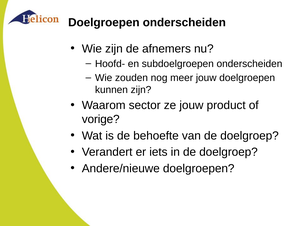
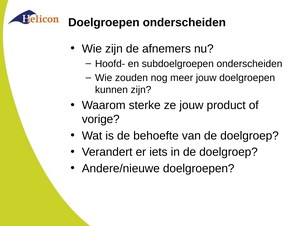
sector: sector -> sterke
